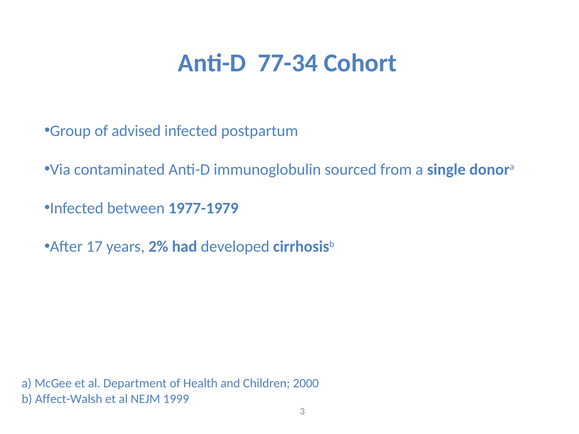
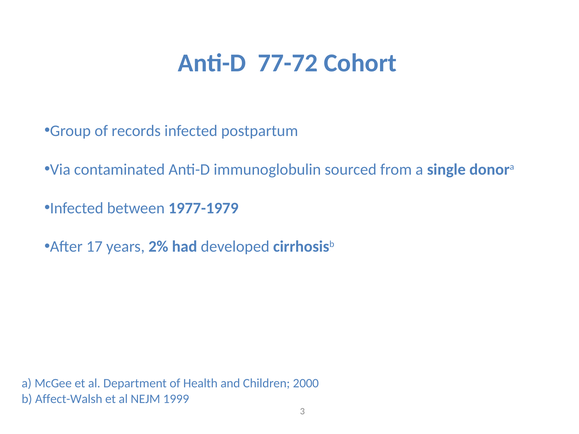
77-34: 77-34 -> 77-72
advised: advised -> records
